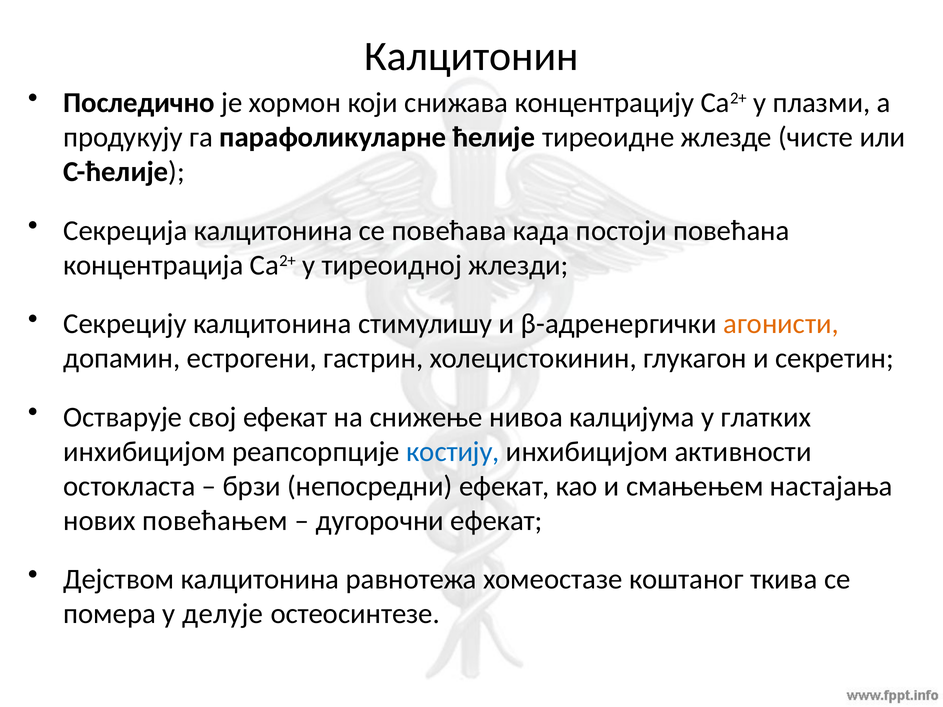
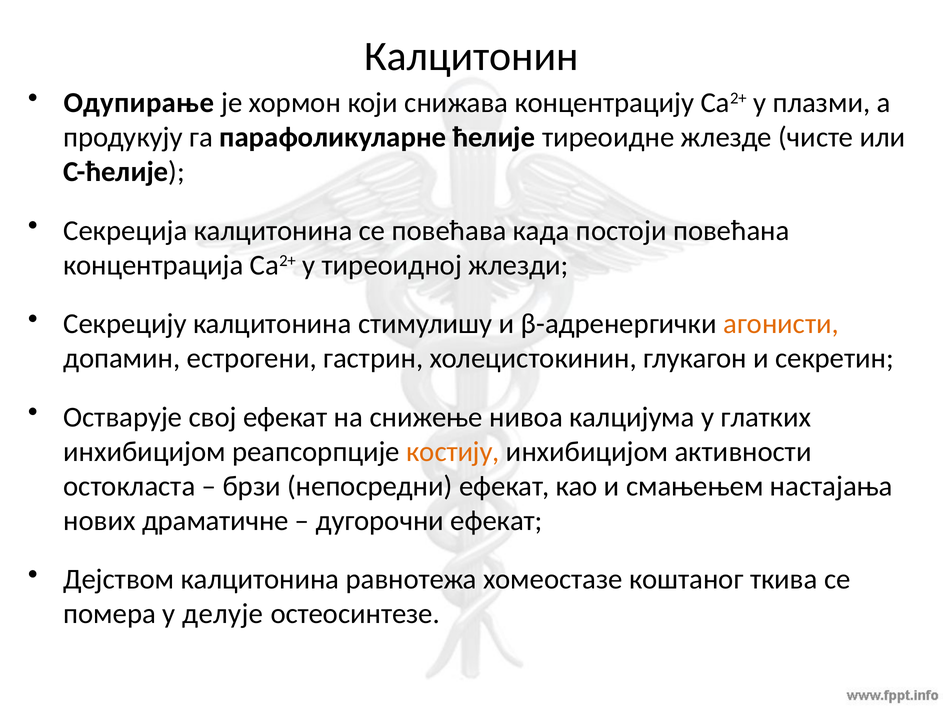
Последично: Последично -> Одупирање
костију colour: blue -> orange
повећањем: повећањем -> драматичне
